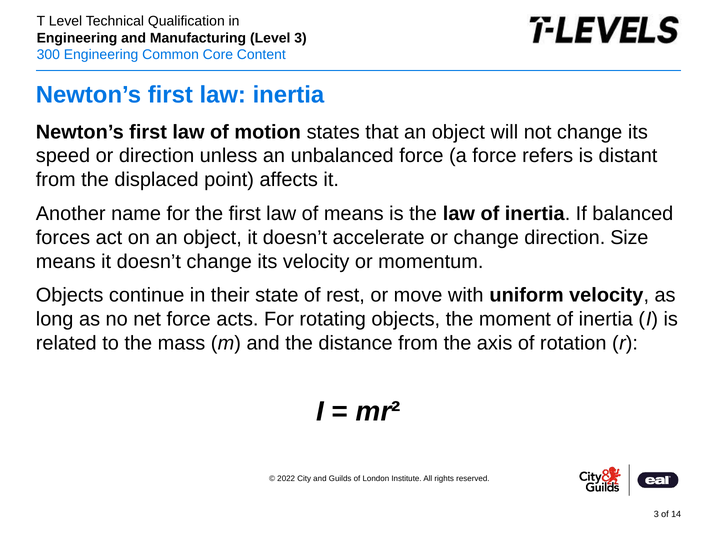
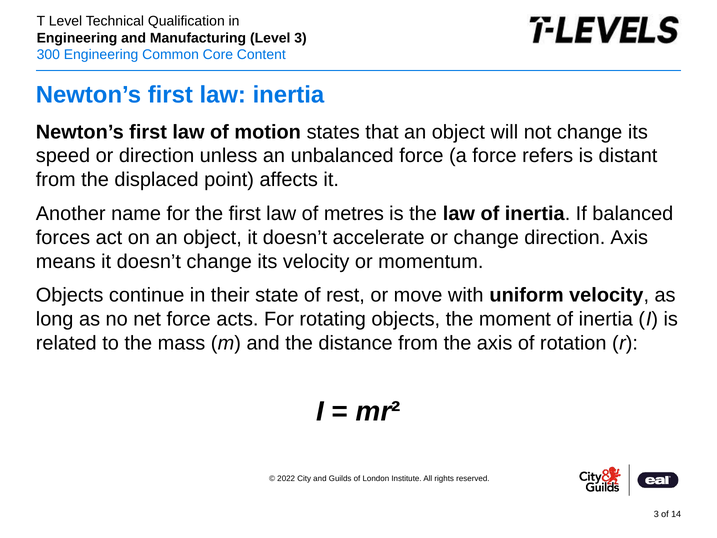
of means: means -> metres
direction Size: Size -> Axis
